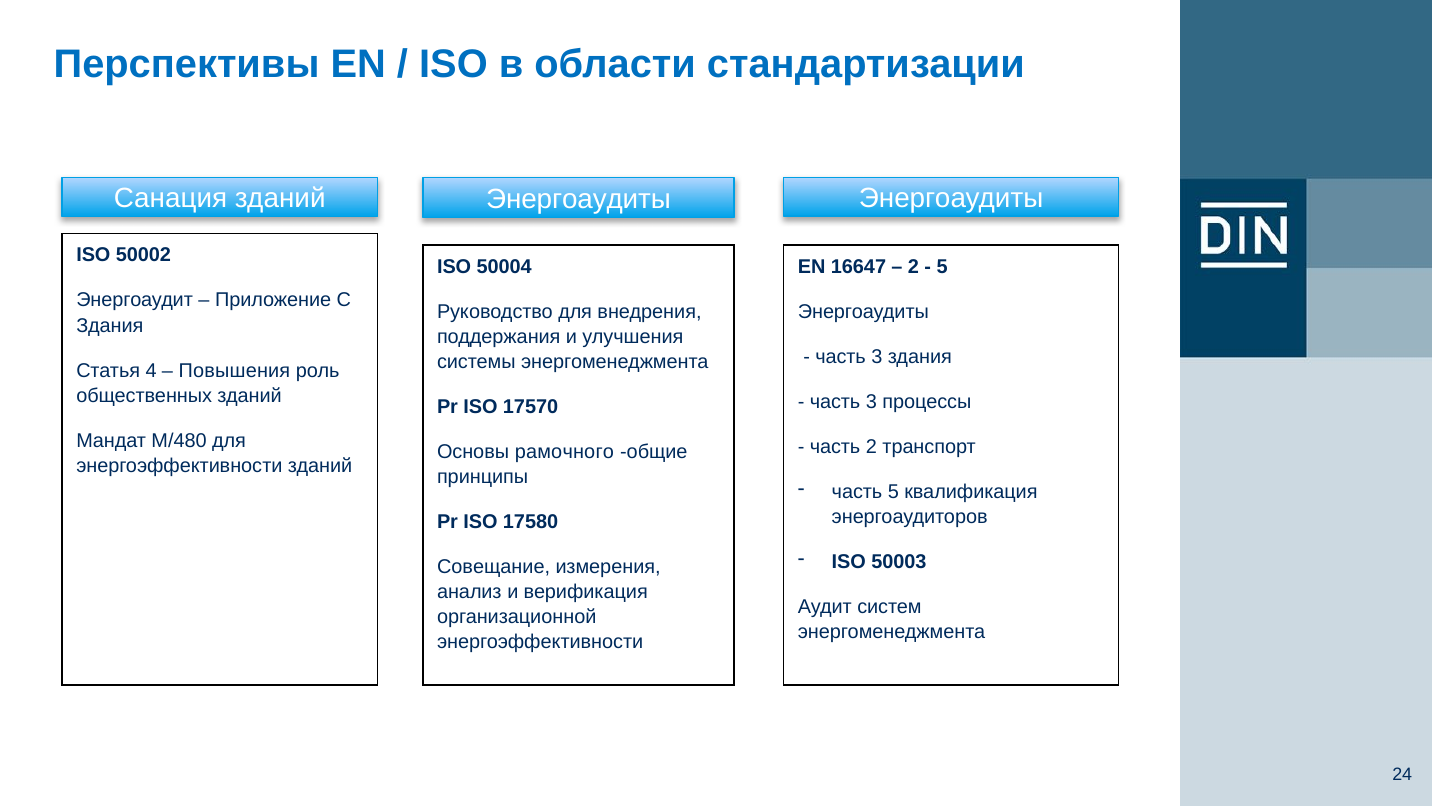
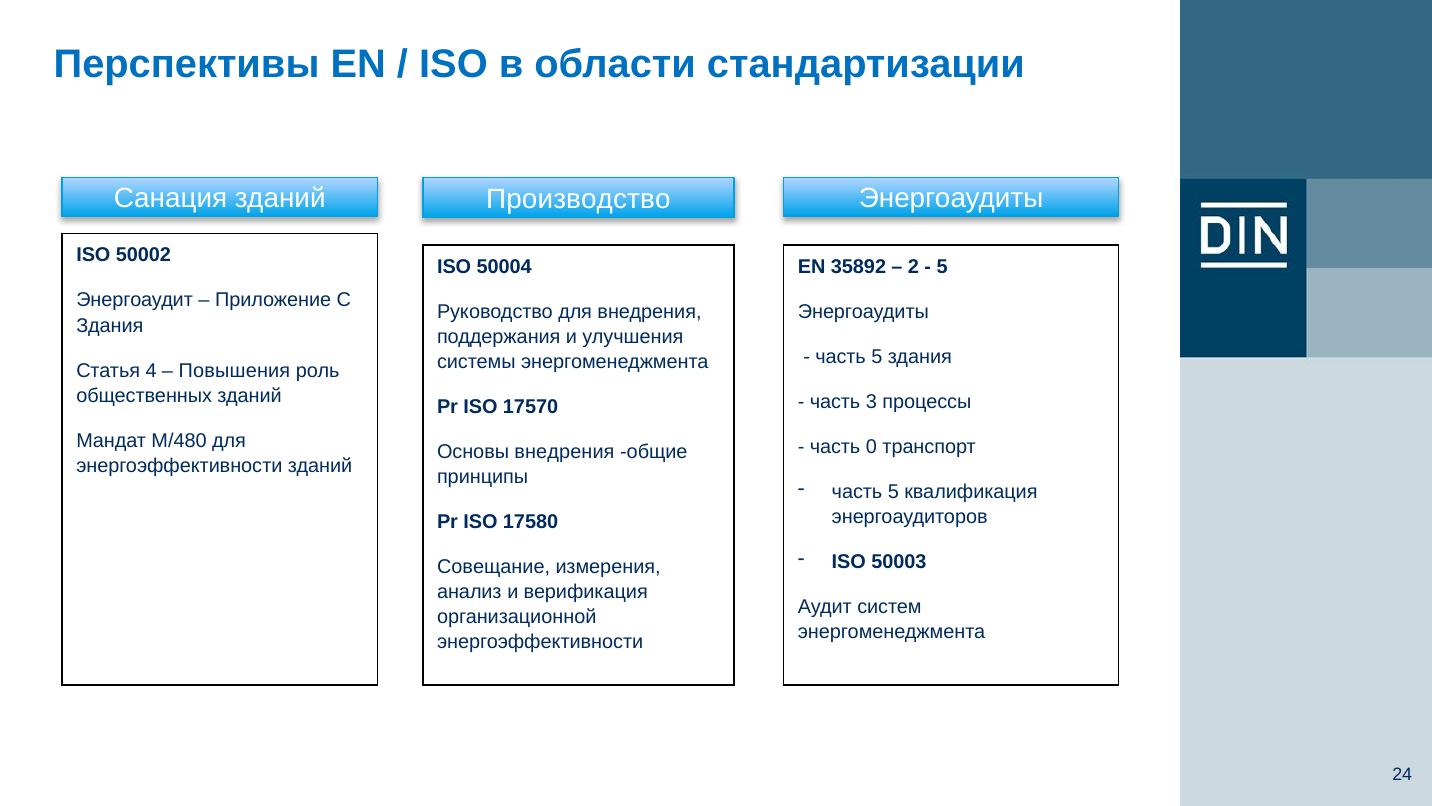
Энергоаудиты at (578, 199): Энергоаудиты -> Производство
16647: 16647 -> 35892
3 at (877, 357): 3 -> 5
часть 2: 2 -> 0
Основы рамочного: рамочного -> внедрения
